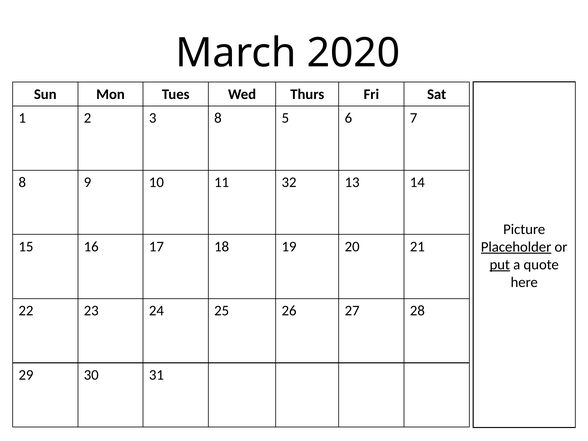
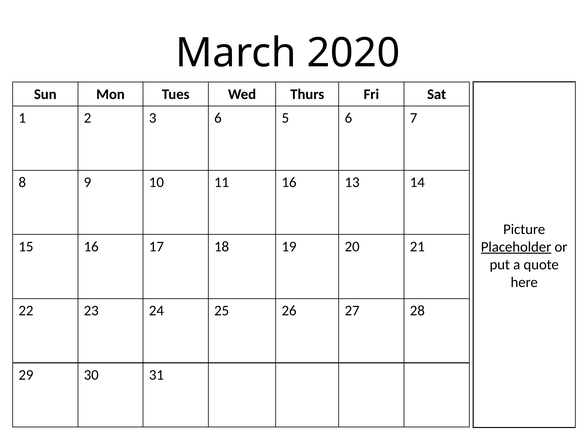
3 8: 8 -> 6
11 32: 32 -> 16
put underline: present -> none
